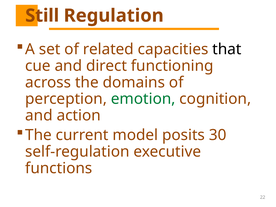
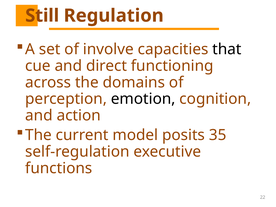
related: related -> involve
emotion colour: green -> black
30: 30 -> 35
